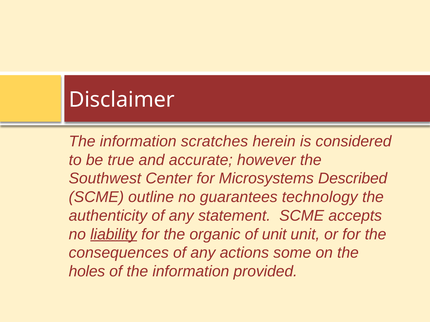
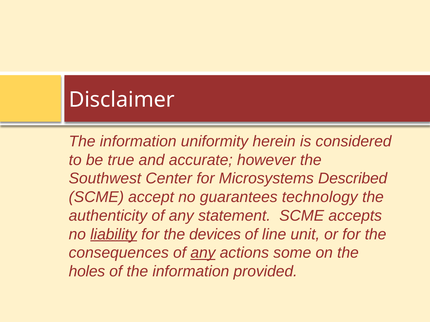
scratches: scratches -> uniformity
outline: outline -> accept
organic: organic -> devices
of unit: unit -> line
any at (203, 253) underline: none -> present
